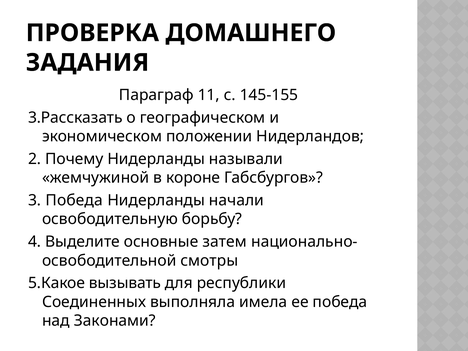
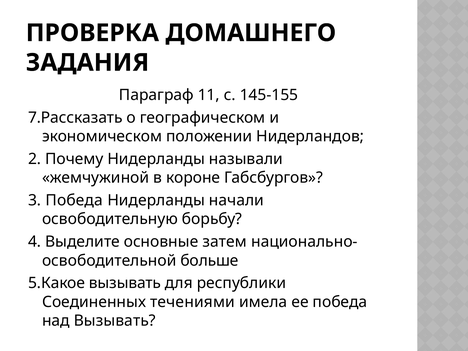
3.Рассказать: 3.Рассказать -> 7.Рассказать
смотры: смотры -> больше
выполняла: выполняла -> течениями
над Законами: Законами -> Вызывать
